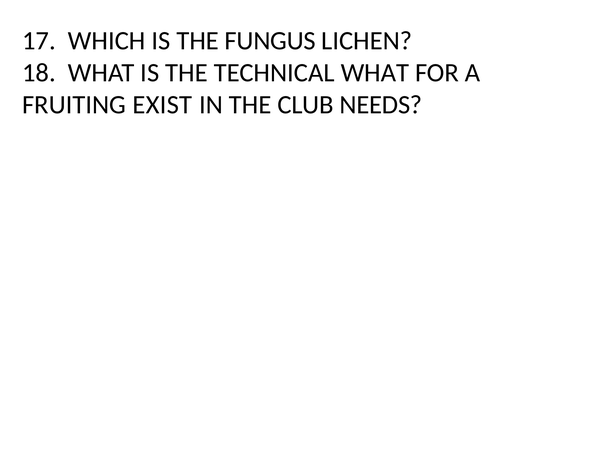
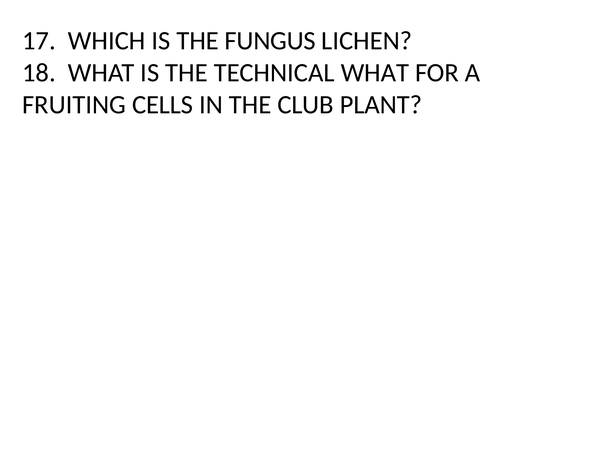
EXIST: EXIST -> CELLS
NEEDS: NEEDS -> PLANT
